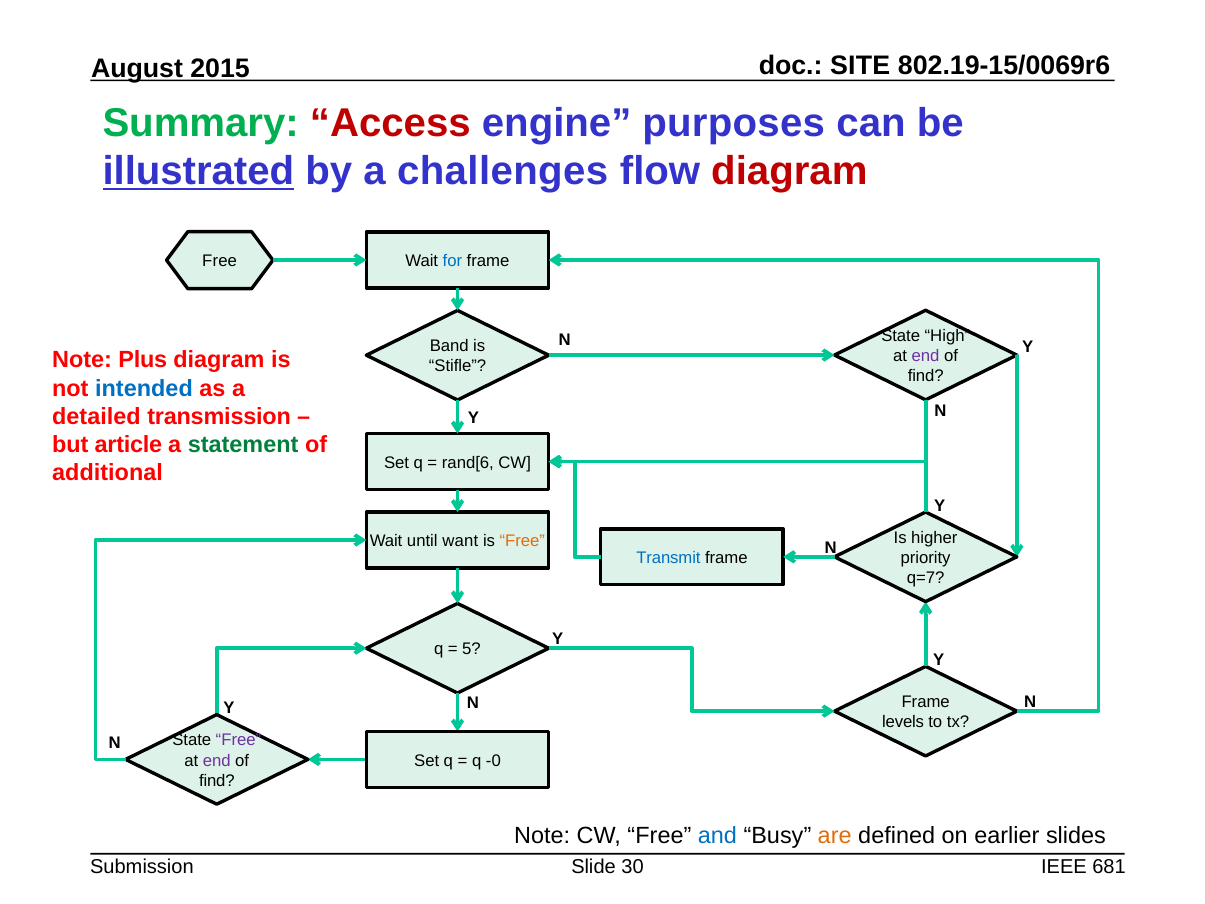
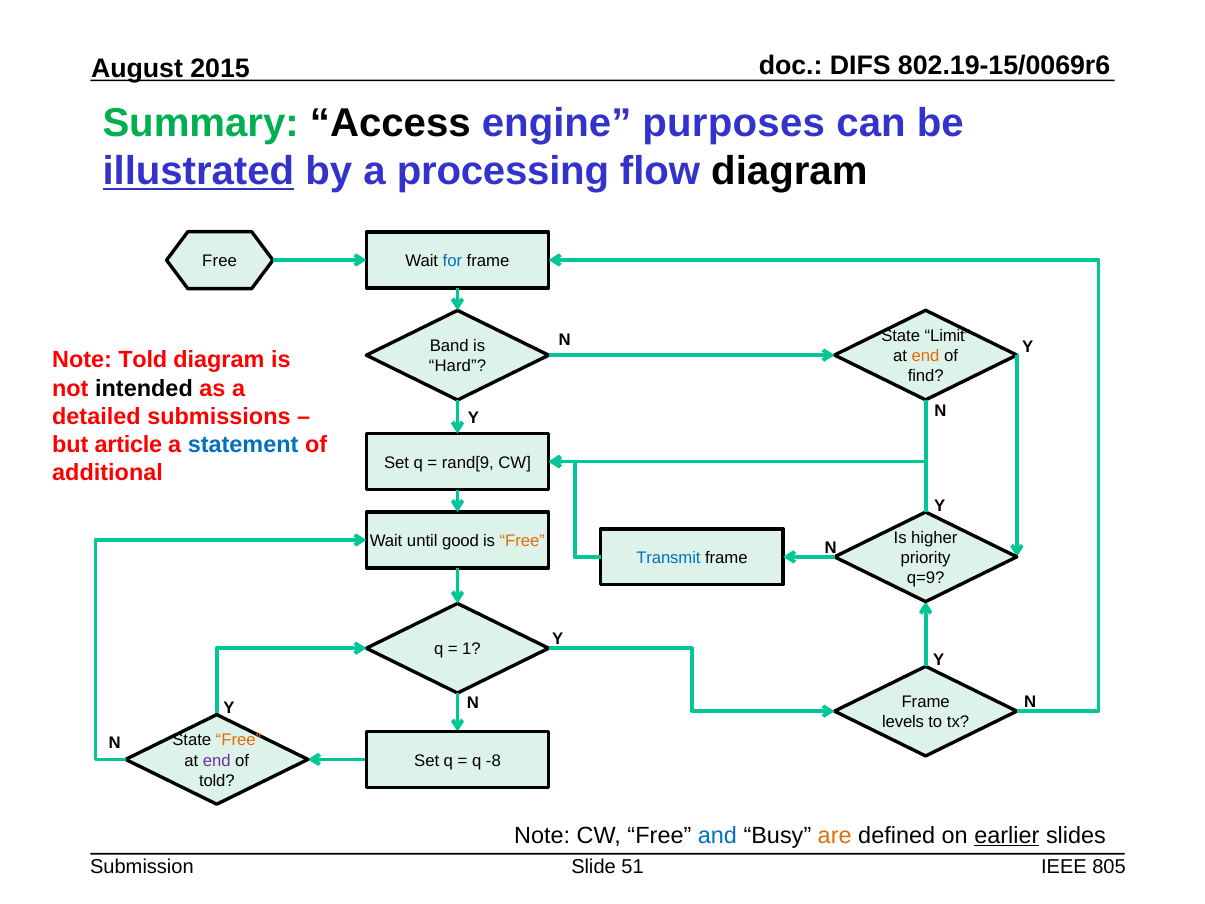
SITE: SITE -> DIFS
Access colour: red -> black
challenges: challenges -> processing
diagram at (789, 172) colour: red -> black
High: High -> Limit
end at (926, 356) colour: purple -> orange
Note Plus: Plus -> Told
Stifle: Stifle -> Hard
intended colour: blue -> black
transmission: transmission -> submissions
statement colour: green -> blue
rand[6: rand[6 -> rand[9
want: want -> good
q=7: q=7 -> q=9
5: 5 -> 1
Free at (239, 740) colour: purple -> orange
-0: -0 -> -8
find at (217, 780): find -> told
earlier underline: none -> present
30: 30 -> 51
681: 681 -> 805
